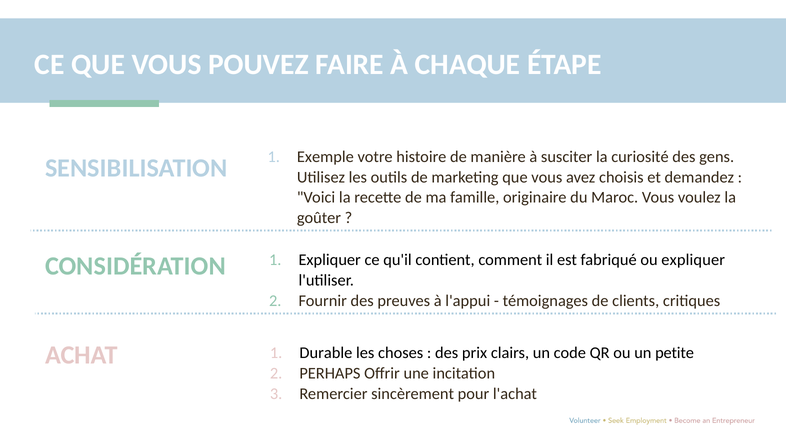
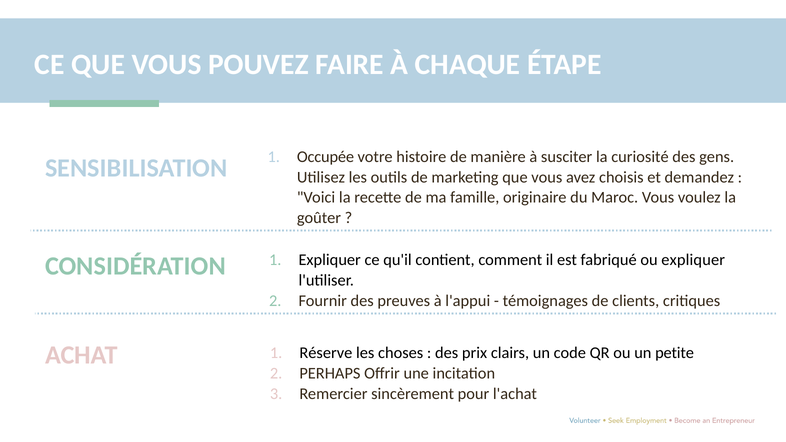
Exemple: Exemple -> Occupée
Durable: Durable -> Réserve
